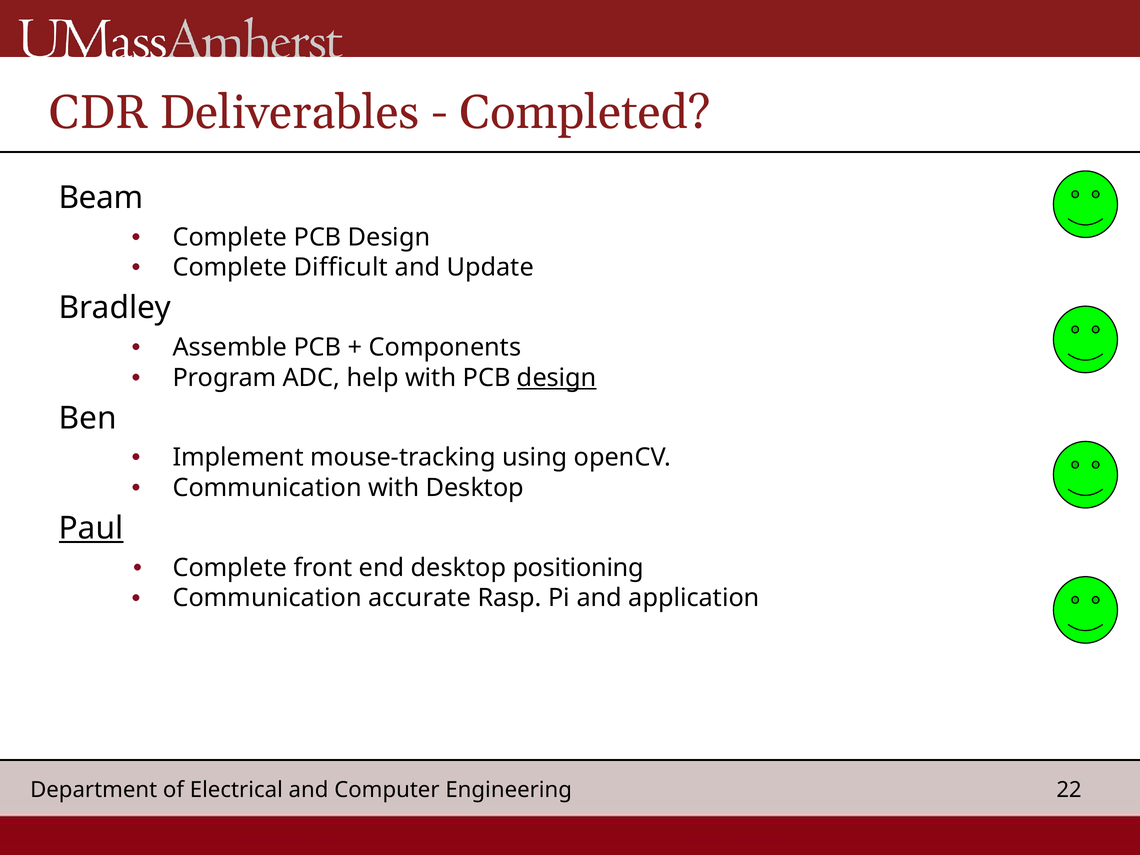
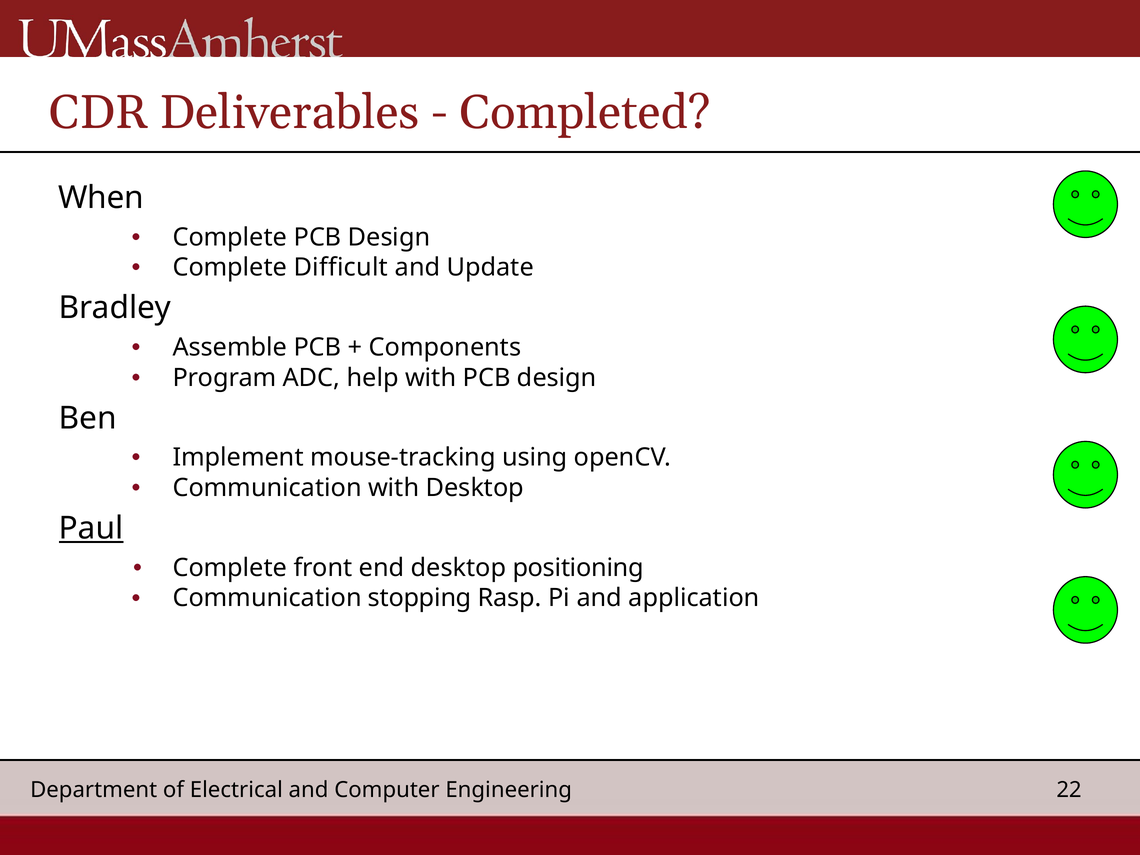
Beam: Beam -> When
design at (557, 378) underline: present -> none
accurate: accurate -> stopping
